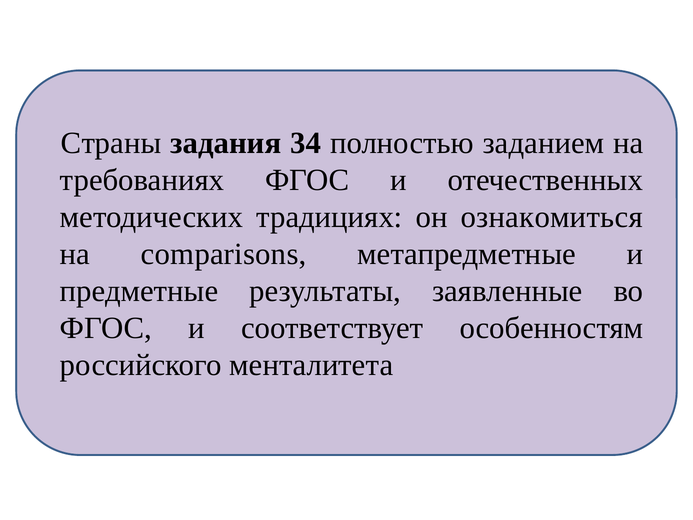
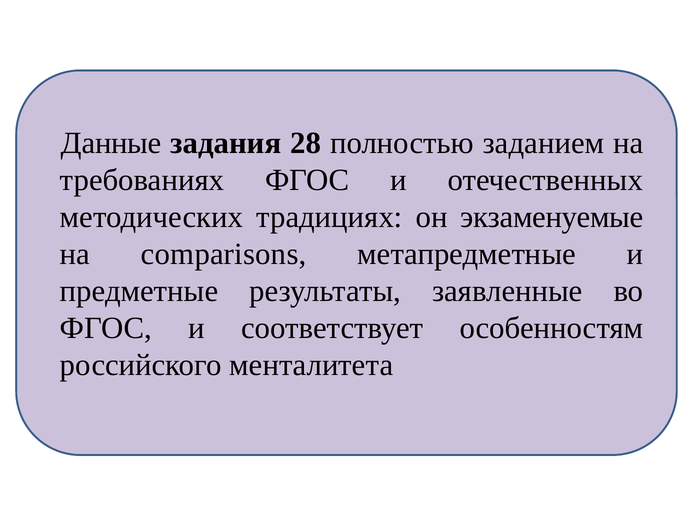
Страны: Страны -> Данные
34: 34 -> 28
ознакомиться: ознакомиться -> экзаменуемые
